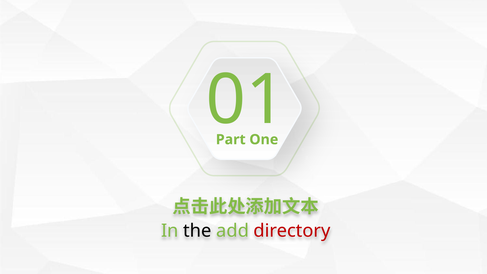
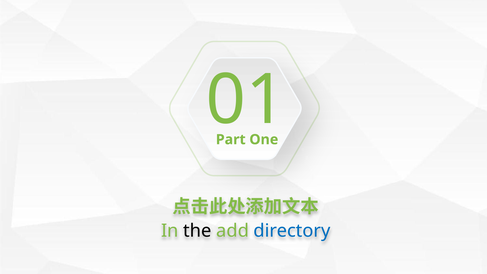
directory colour: red -> blue
